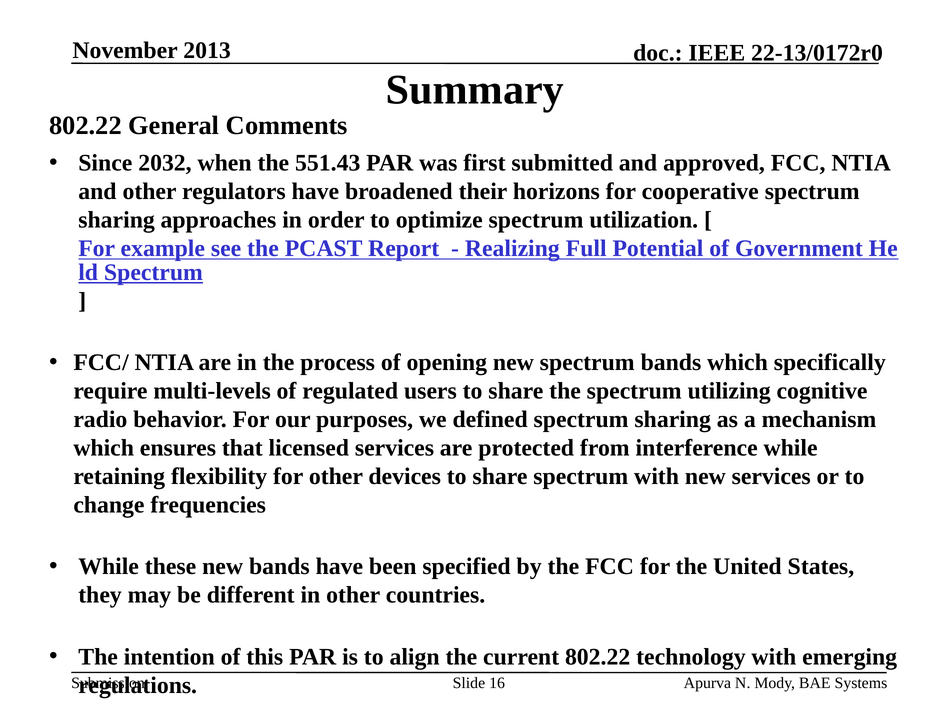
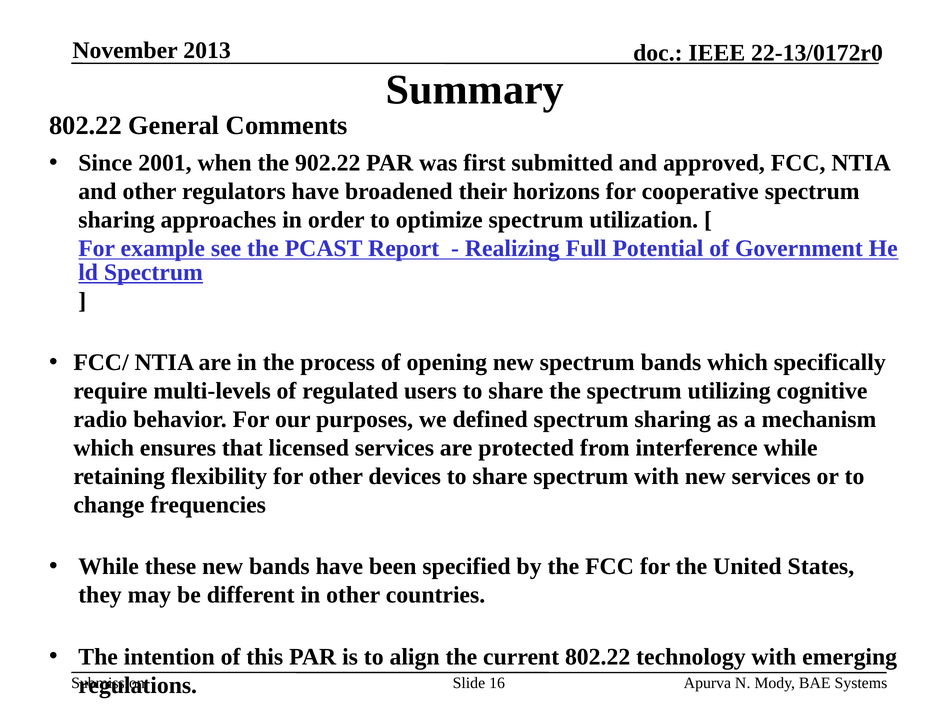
2032: 2032 -> 2001
551.43: 551.43 -> 902.22
